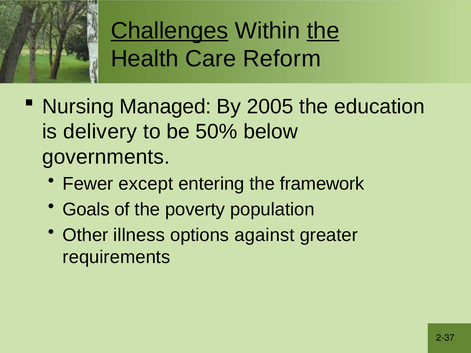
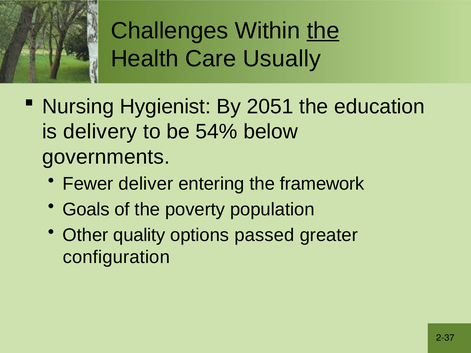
Challenges underline: present -> none
Reform: Reform -> Usually
Managed: Managed -> Hygienist
2005: 2005 -> 2051
50%: 50% -> 54%
except: except -> deliver
illness: illness -> quality
against: against -> passed
requirements: requirements -> configuration
